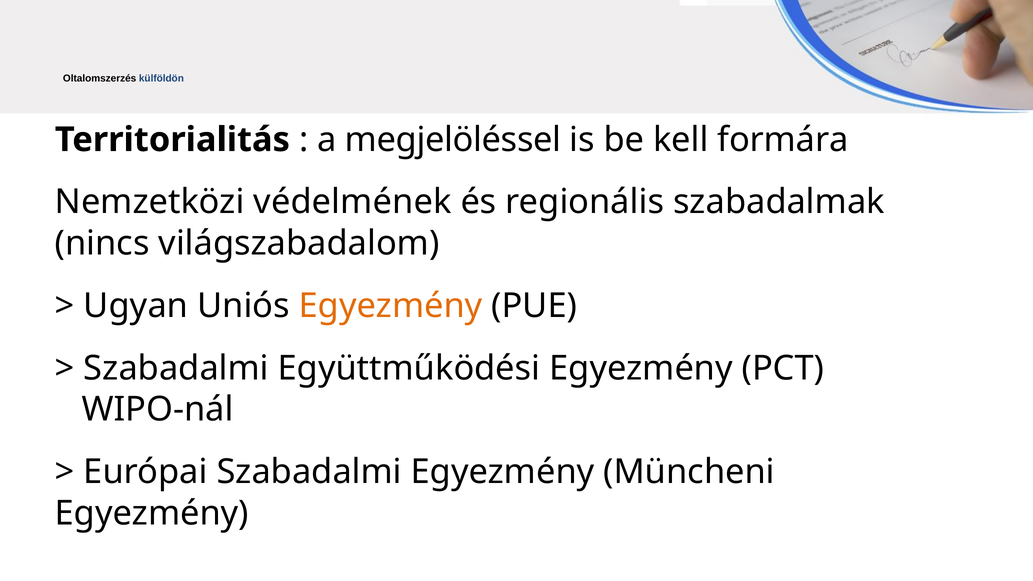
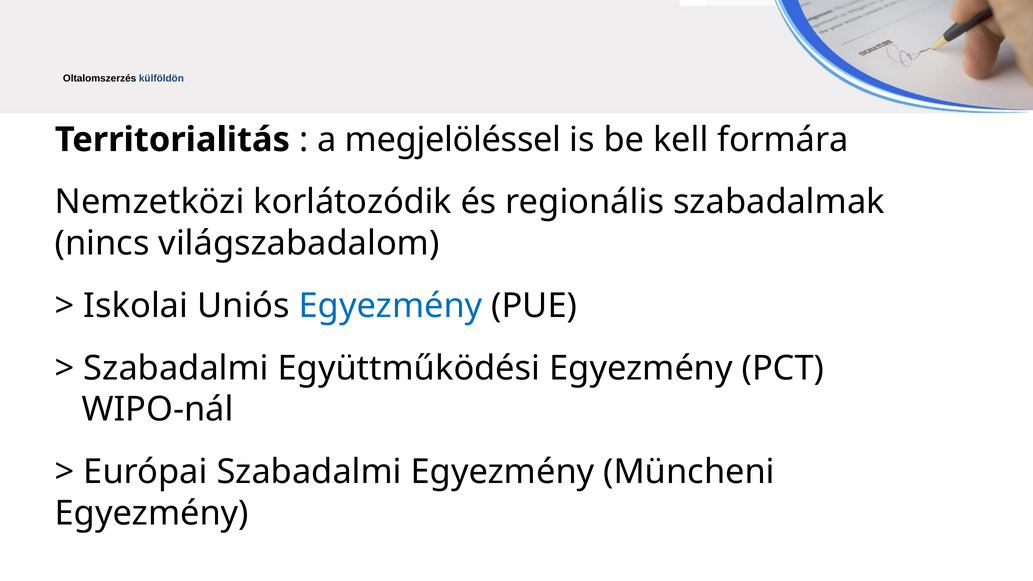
védelmének: védelmének -> korlátozódik
Ugyan: Ugyan -> Iskolai
Egyezmény at (391, 306) colour: orange -> blue
